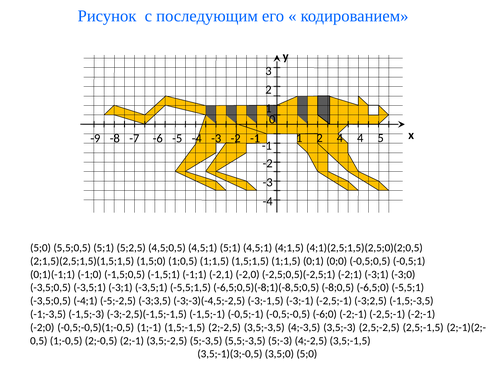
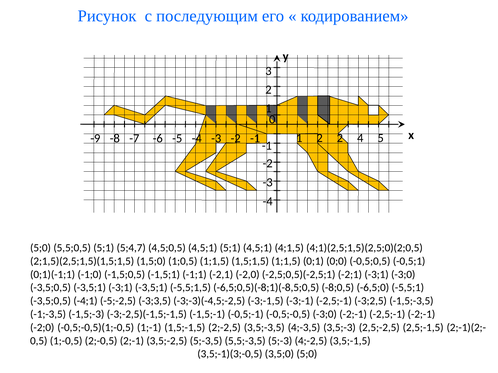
2 4: 4 -> 2
5;2,5: 5;2,5 -> 5;4,7
-0,5;-0,5 -6;0: -6;0 -> -3;0
